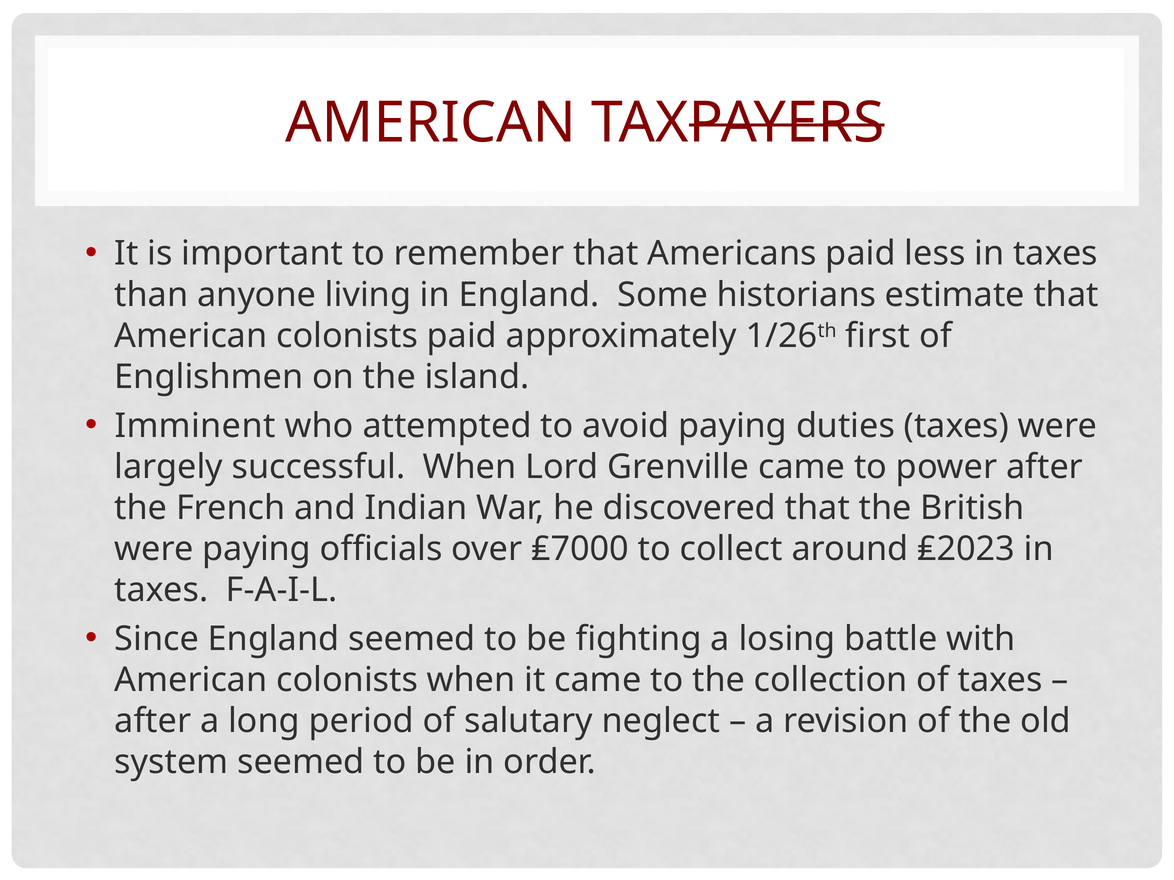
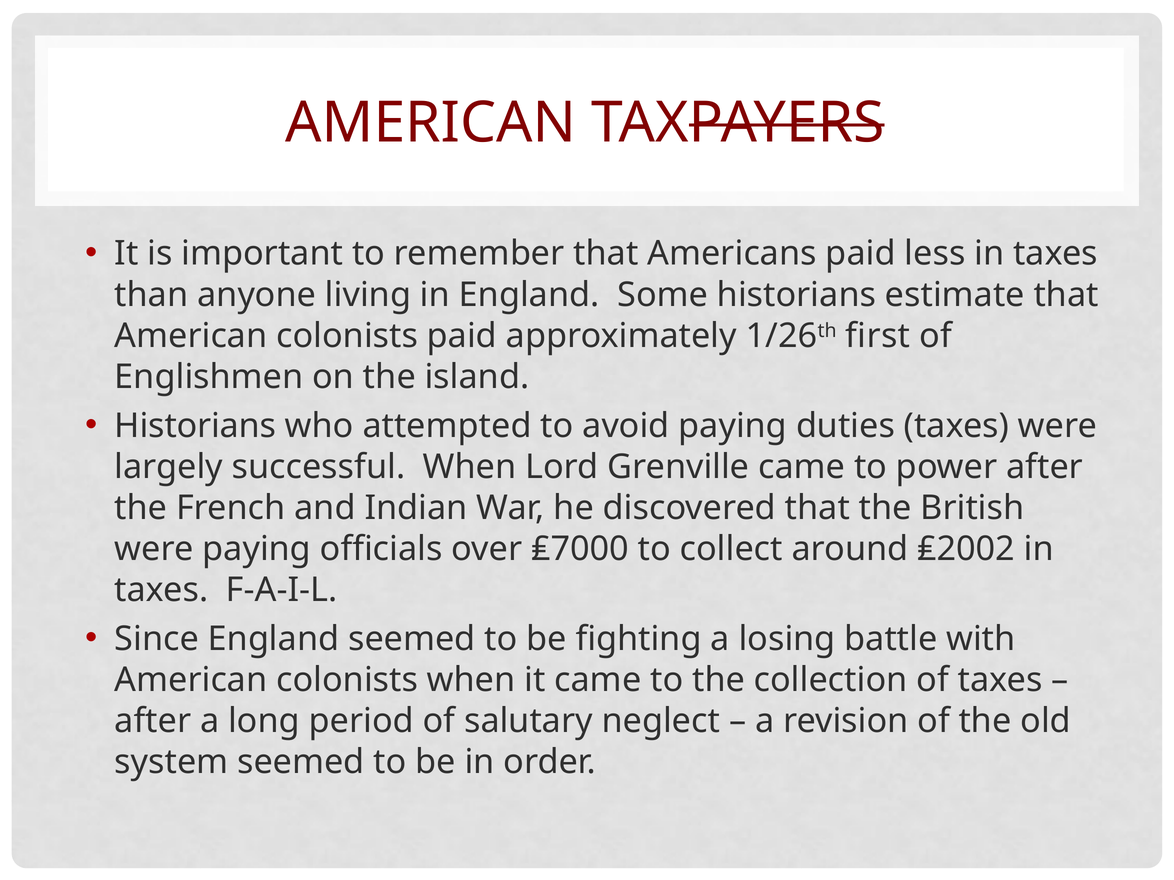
Imminent at (195, 426): Imminent -> Historians
₤2023: ₤2023 -> ₤2002
